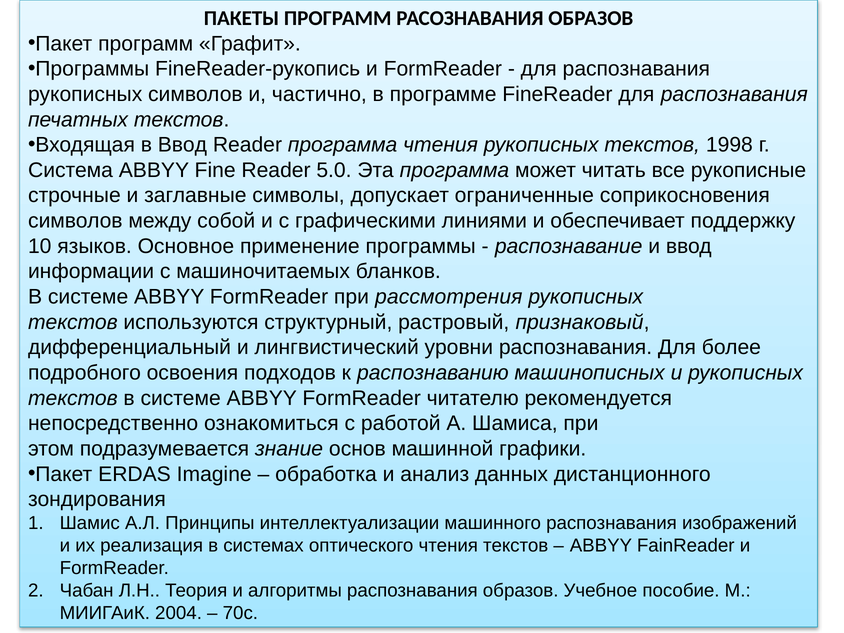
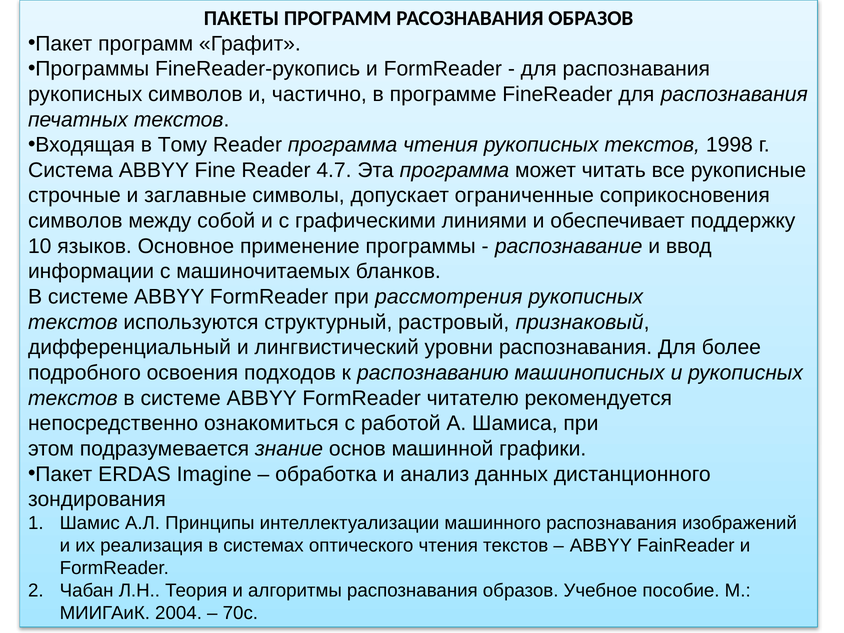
в Ввод: Ввод -> Тому
5.0: 5.0 -> 4.7
